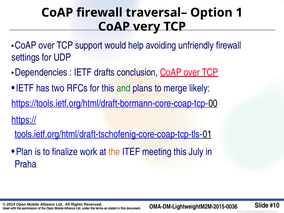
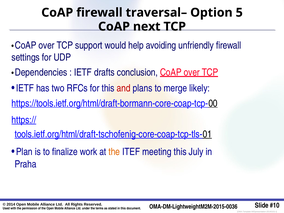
1: 1 -> 5
very: very -> next
and colour: green -> red
